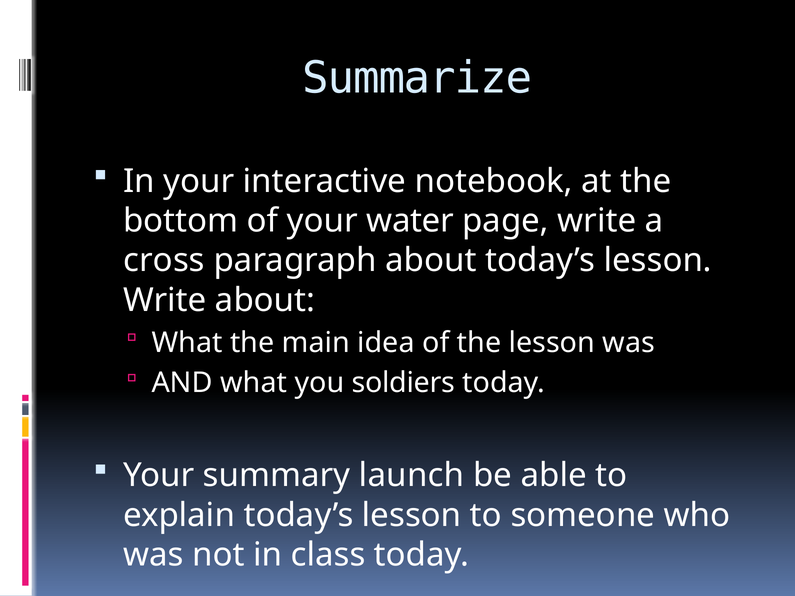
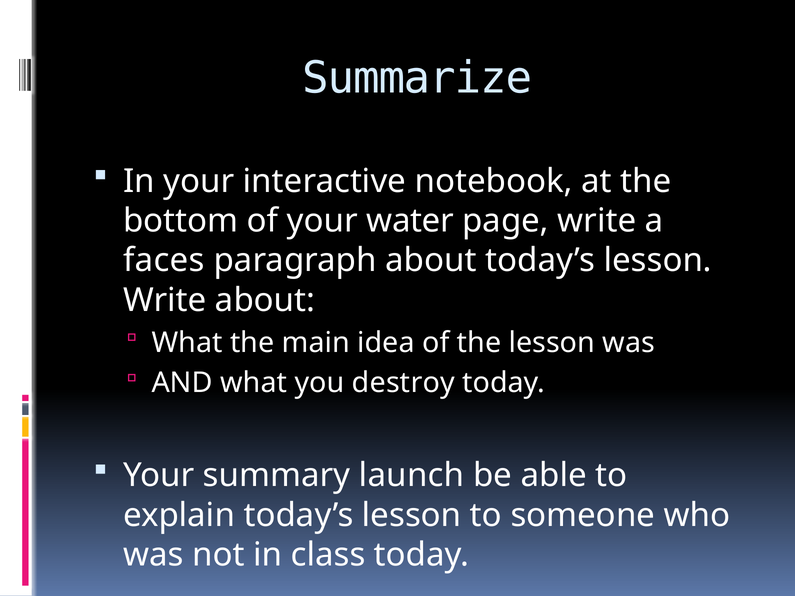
cross: cross -> faces
soldiers: soldiers -> destroy
